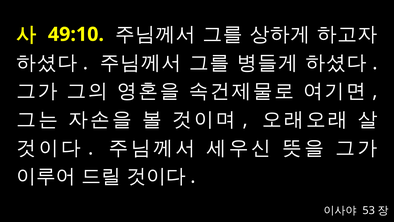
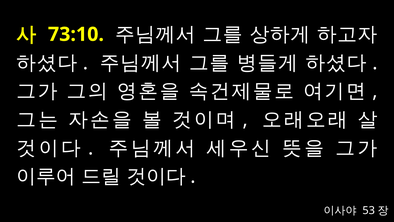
49:10: 49:10 -> 73:10
